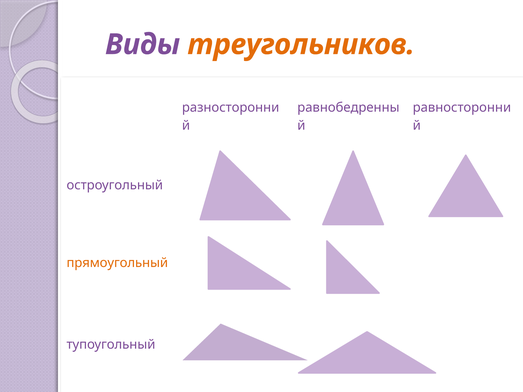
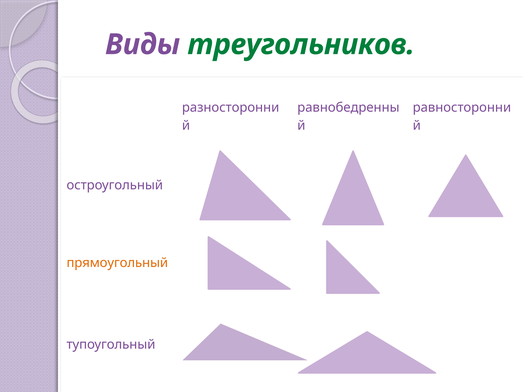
треугольников colour: orange -> green
